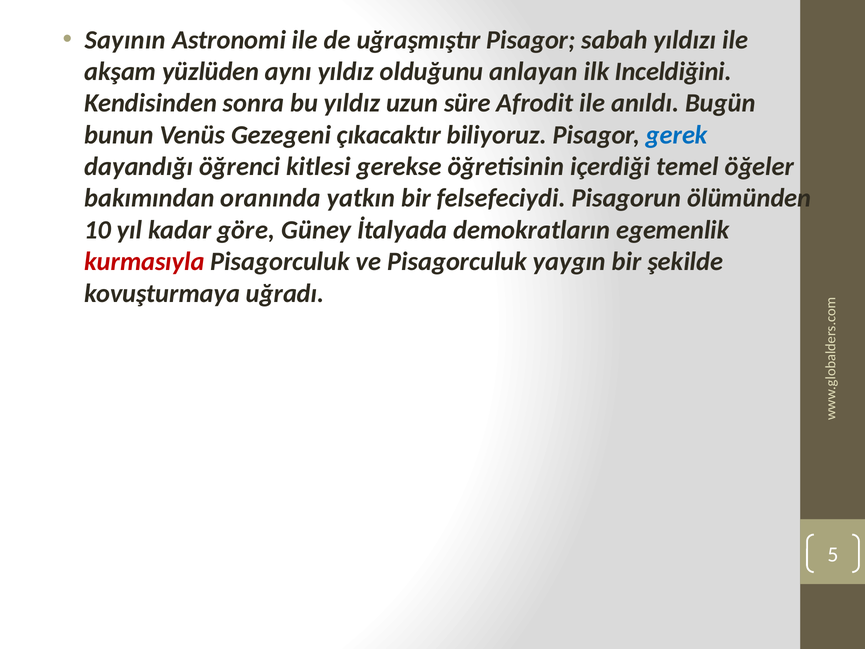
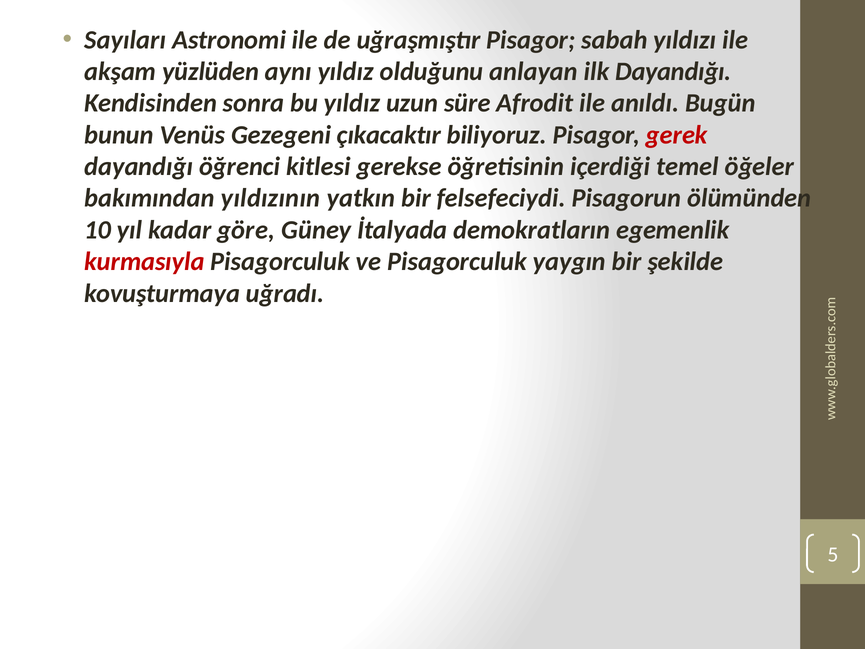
Sayının: Sayının -> Sayıları
ilk Inceldiğini: Inceldiğini -> Dayandığı
gerek colour: blue -> red
oranında: oranında -> yıldızının
